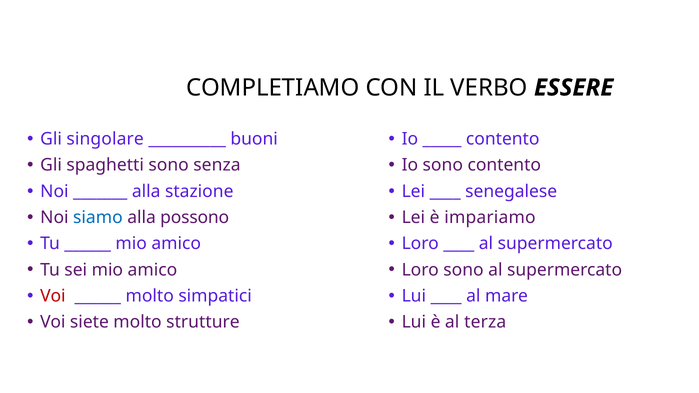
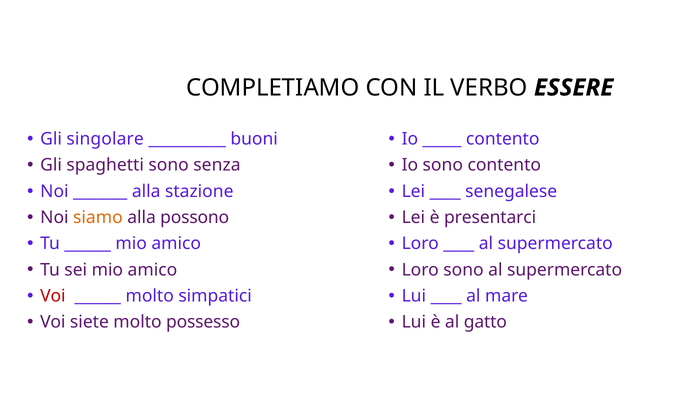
siamo colour: blue -> orange
impariamo: impariamo -> presentarci
terza: terza -> gatto
strutture: strutture -> possesso
